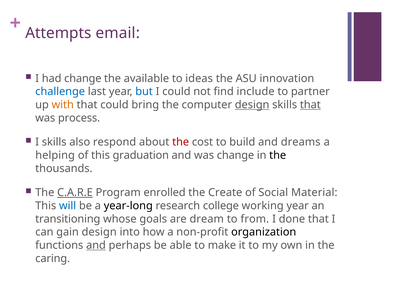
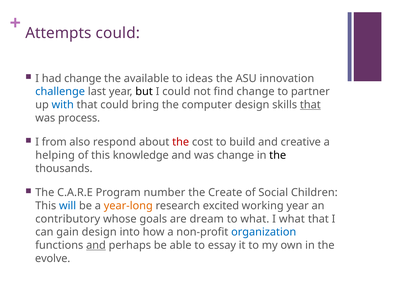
Attempts email: email -> could
but colour: blue -> black
find include: include -> change
with colour: orange -> blue
design at (252, 105) underline: present -> none
I skills: skills -> from
dreams: dreams -> creative
graduation: graduation -> knowledge
C.A.R.E underline: present -> none
enrolled: enrolled -> number
Material: Material -> Children
year-long colour: black -> orange
college: college -> excited
transitioning: transitioning -> contributory
to from: from -> what
I done: done -> what
organization colour: black -> blue
make: make -> essay
caring: caring -> evolve
